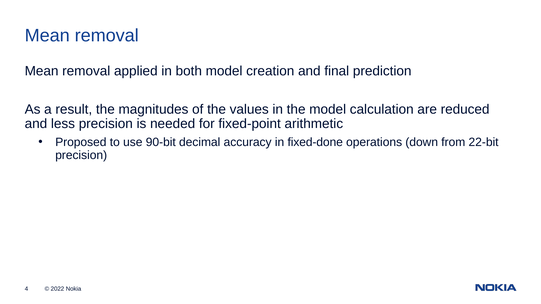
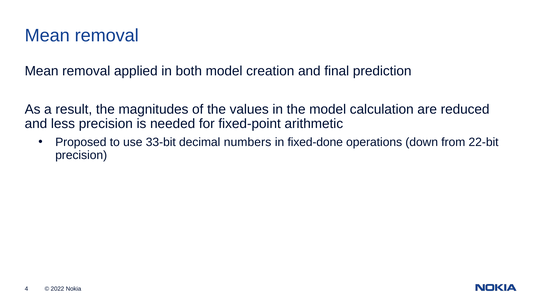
90-bit: 90-bit -> 33-bit
accuracy: accuracy -> numbers
